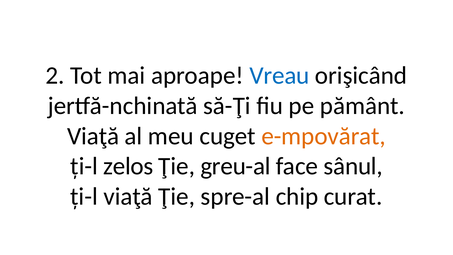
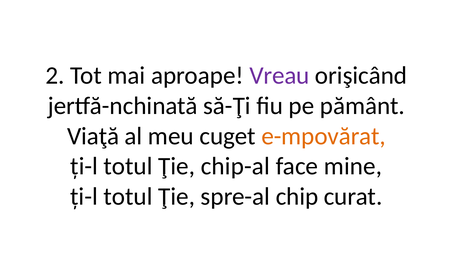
Vreau colour: blue -> purple
zelos at (128, 166): zelos -> totul
greu-al: greu-al -> chip-al
sânul: sânul -> mine
viaţă at (128, 196): viaţă -> totul
